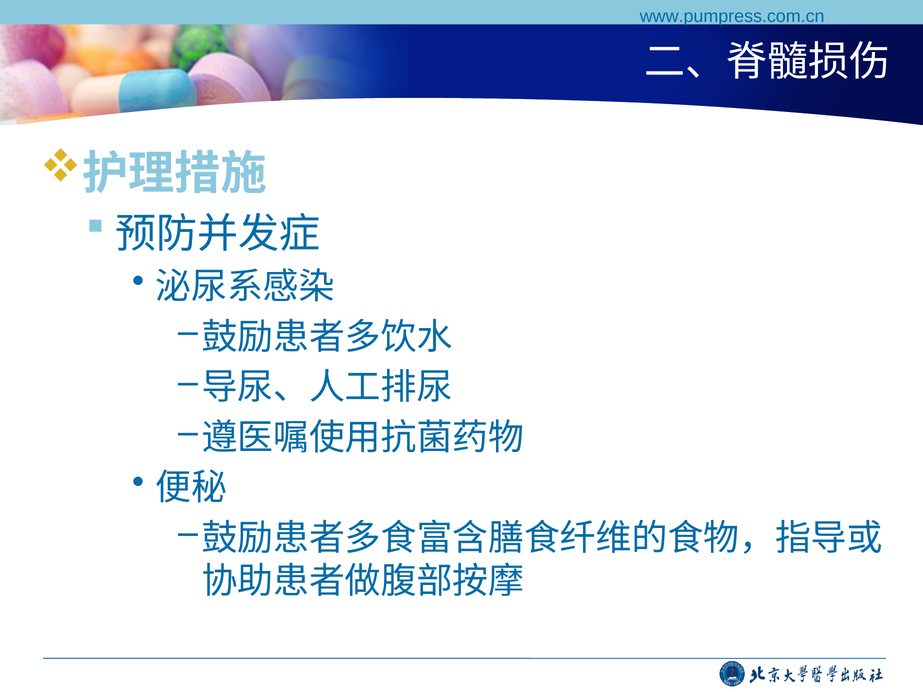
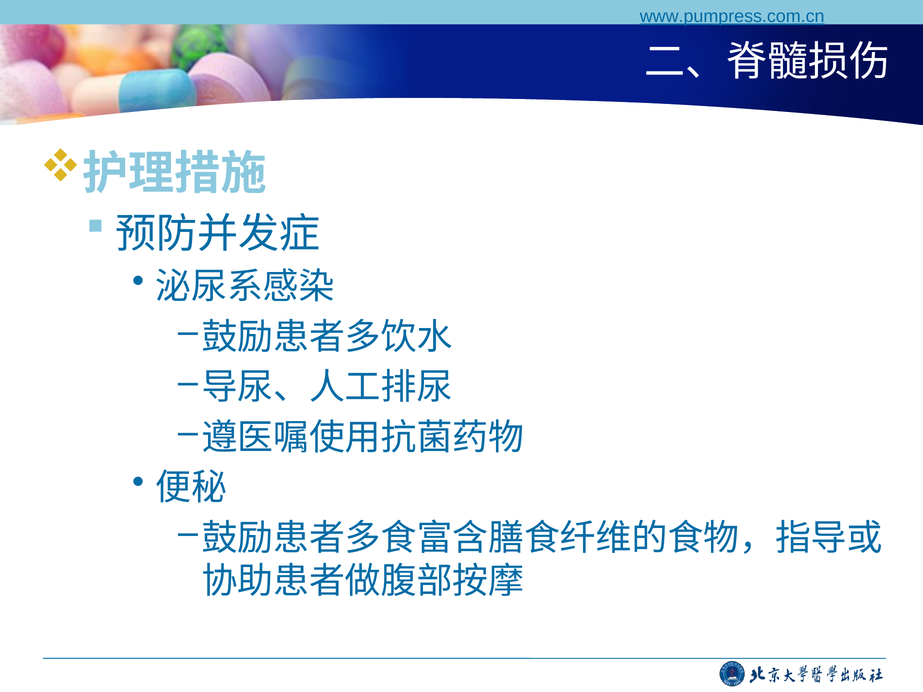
www.pumpress.com.cn underline: none -> present
